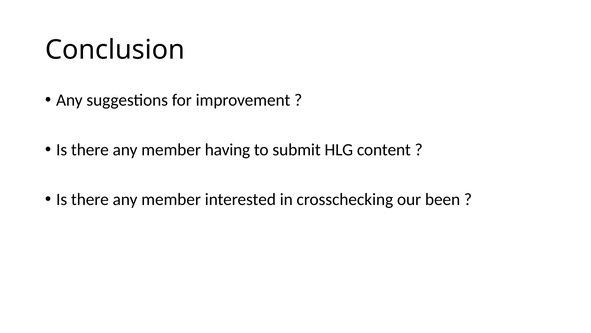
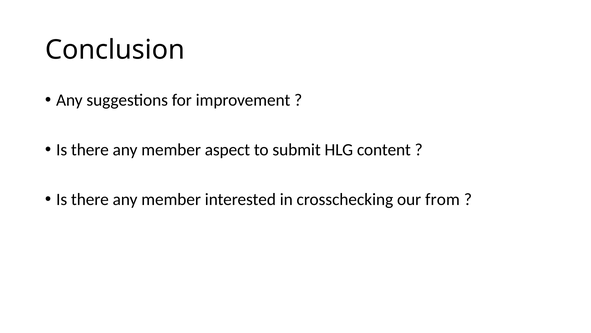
having: having -> aspect
been: been -> from
